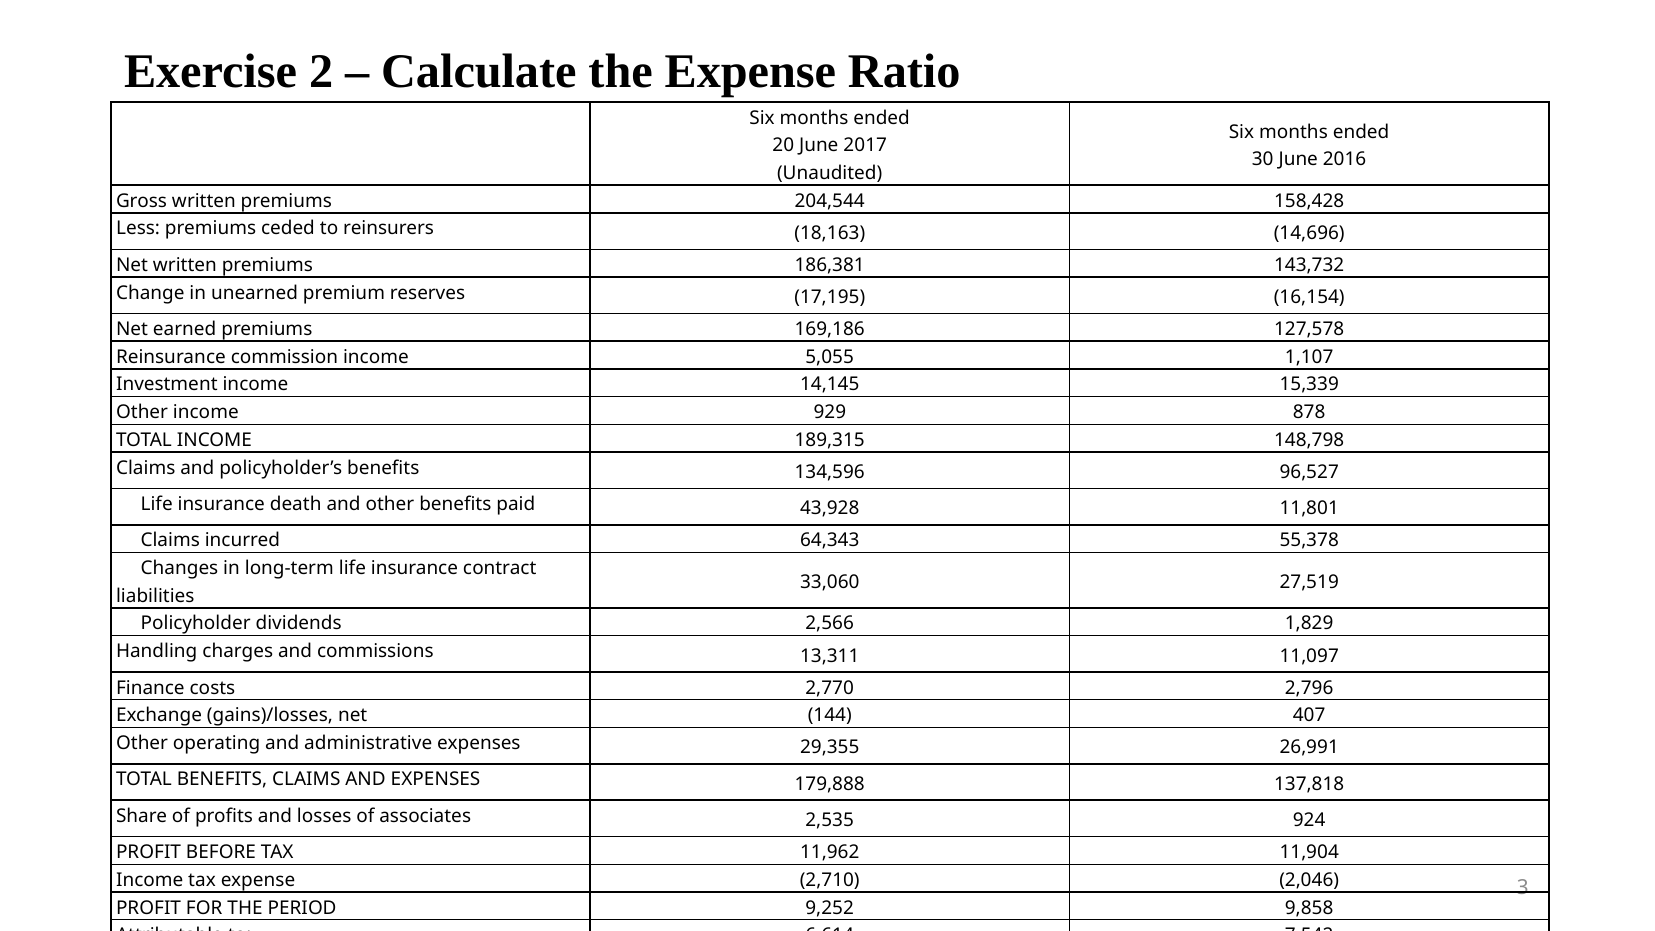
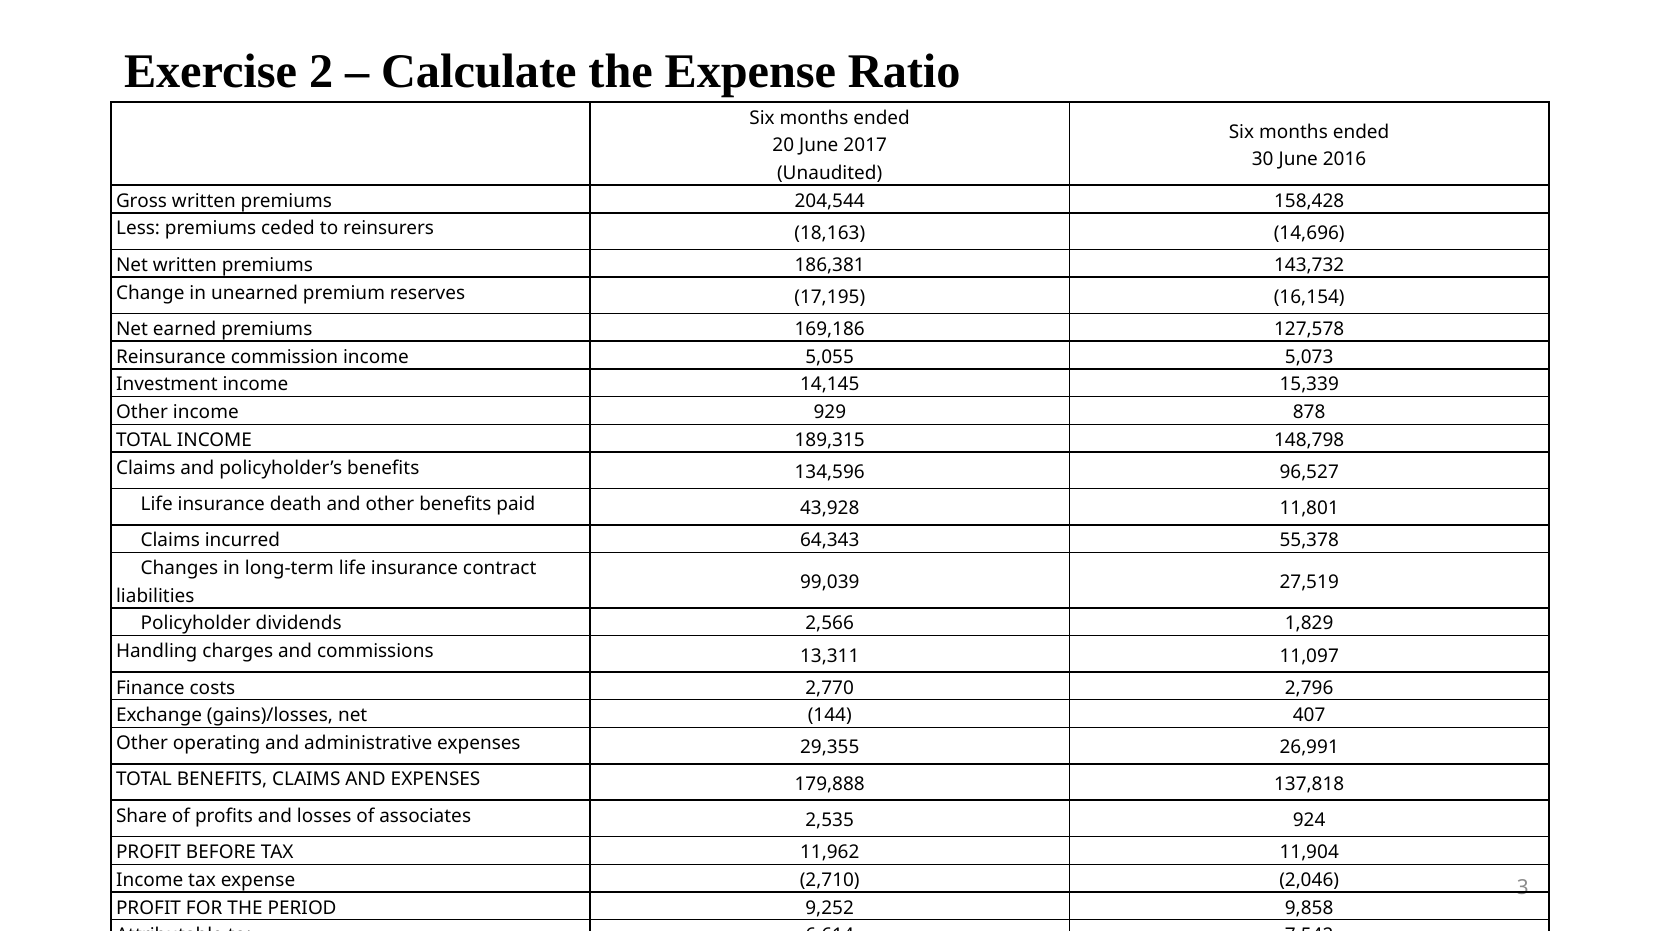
1,107: 1,107 -> 5,073
33,060: 33,060 -> 99,039
